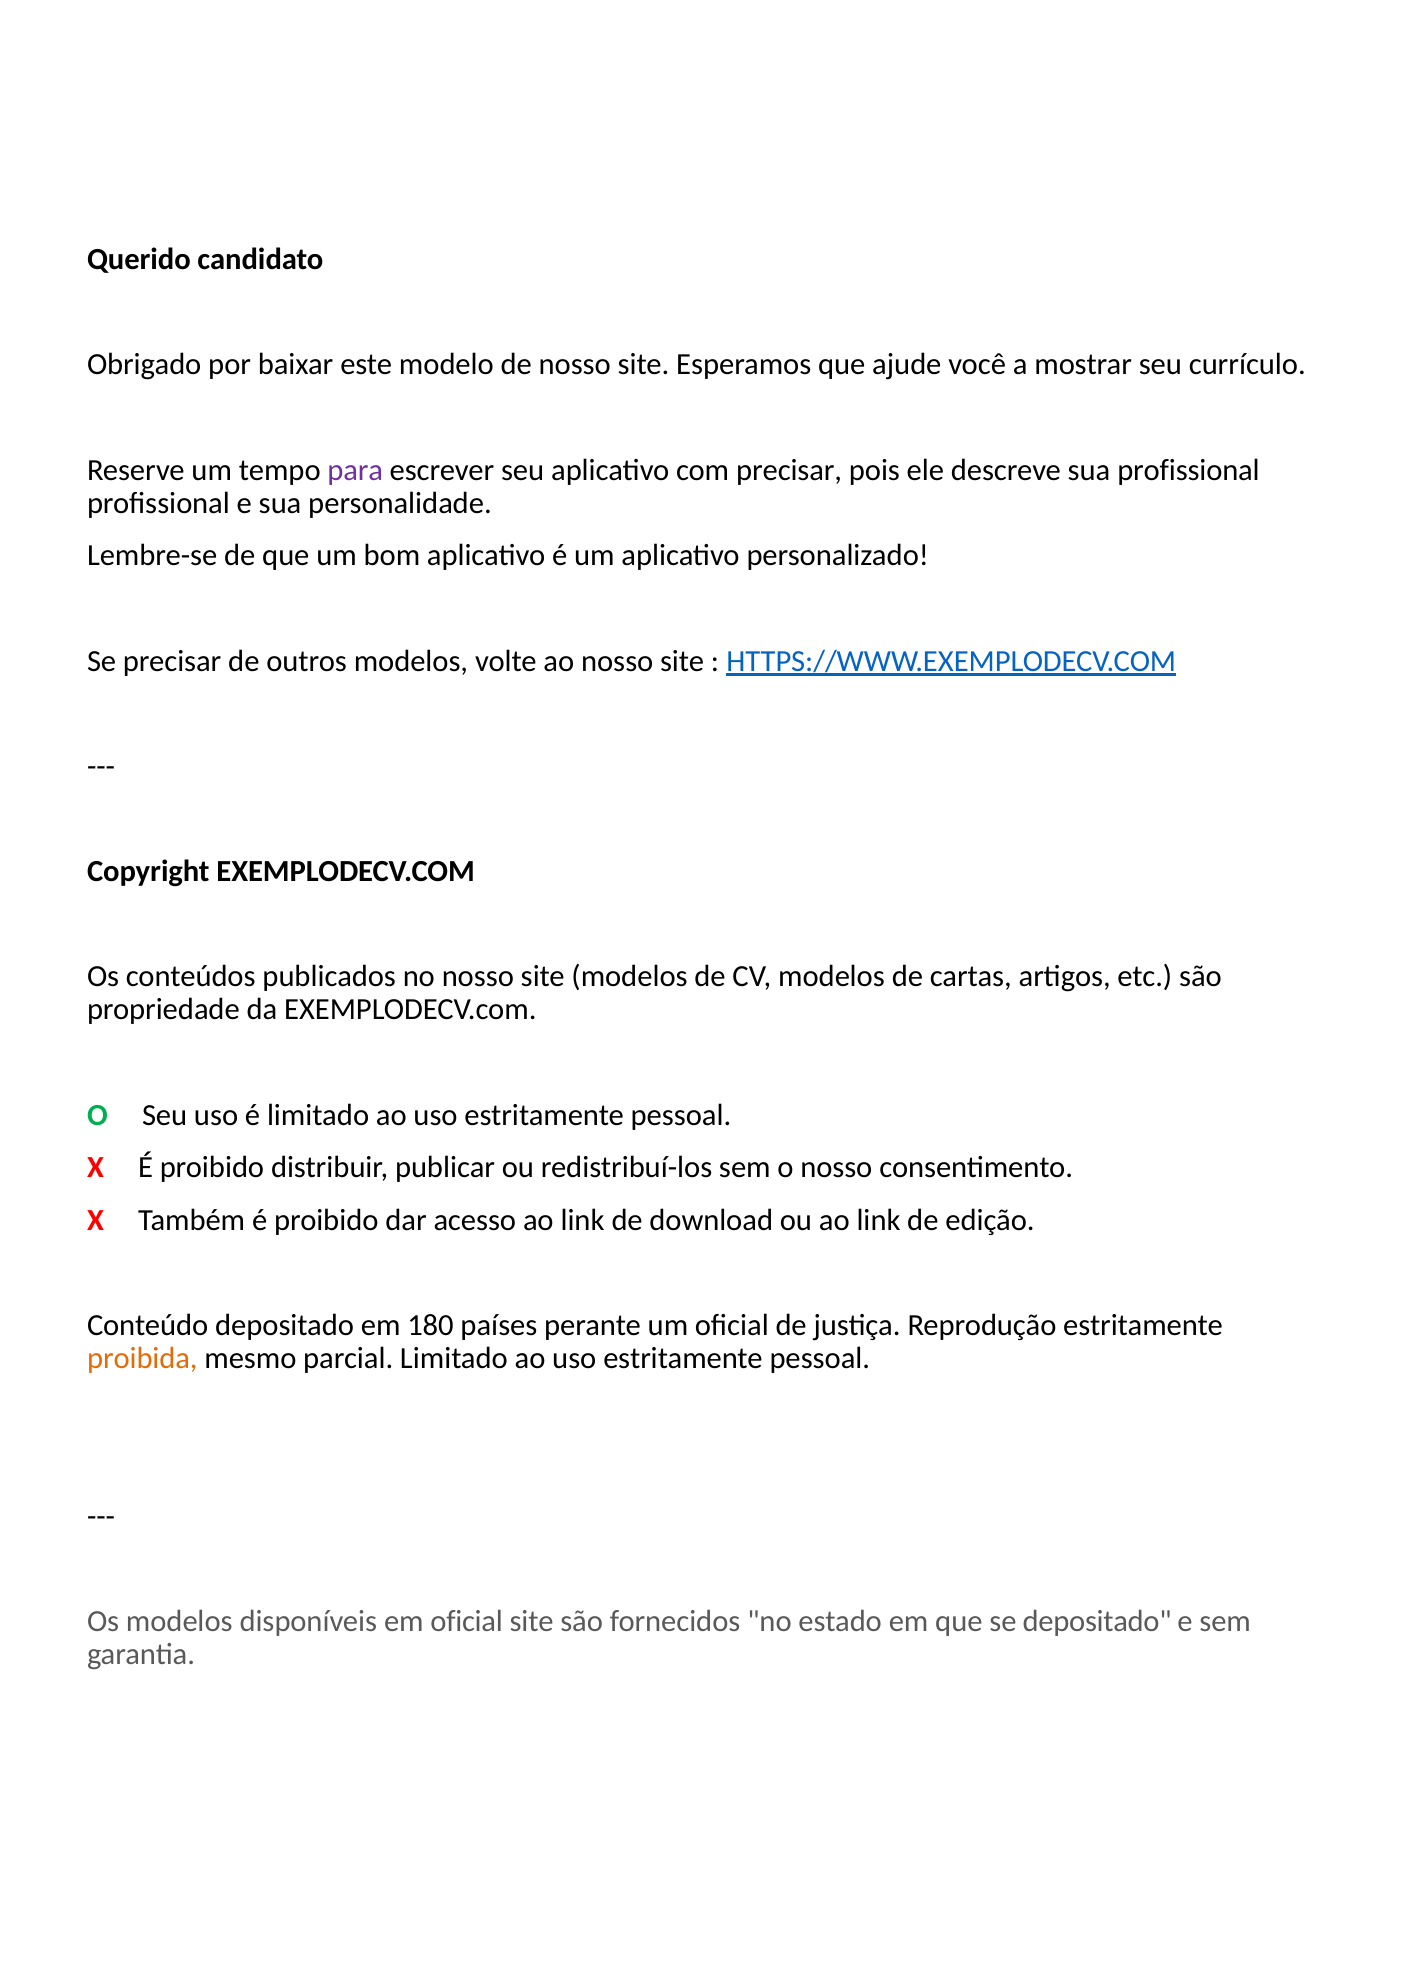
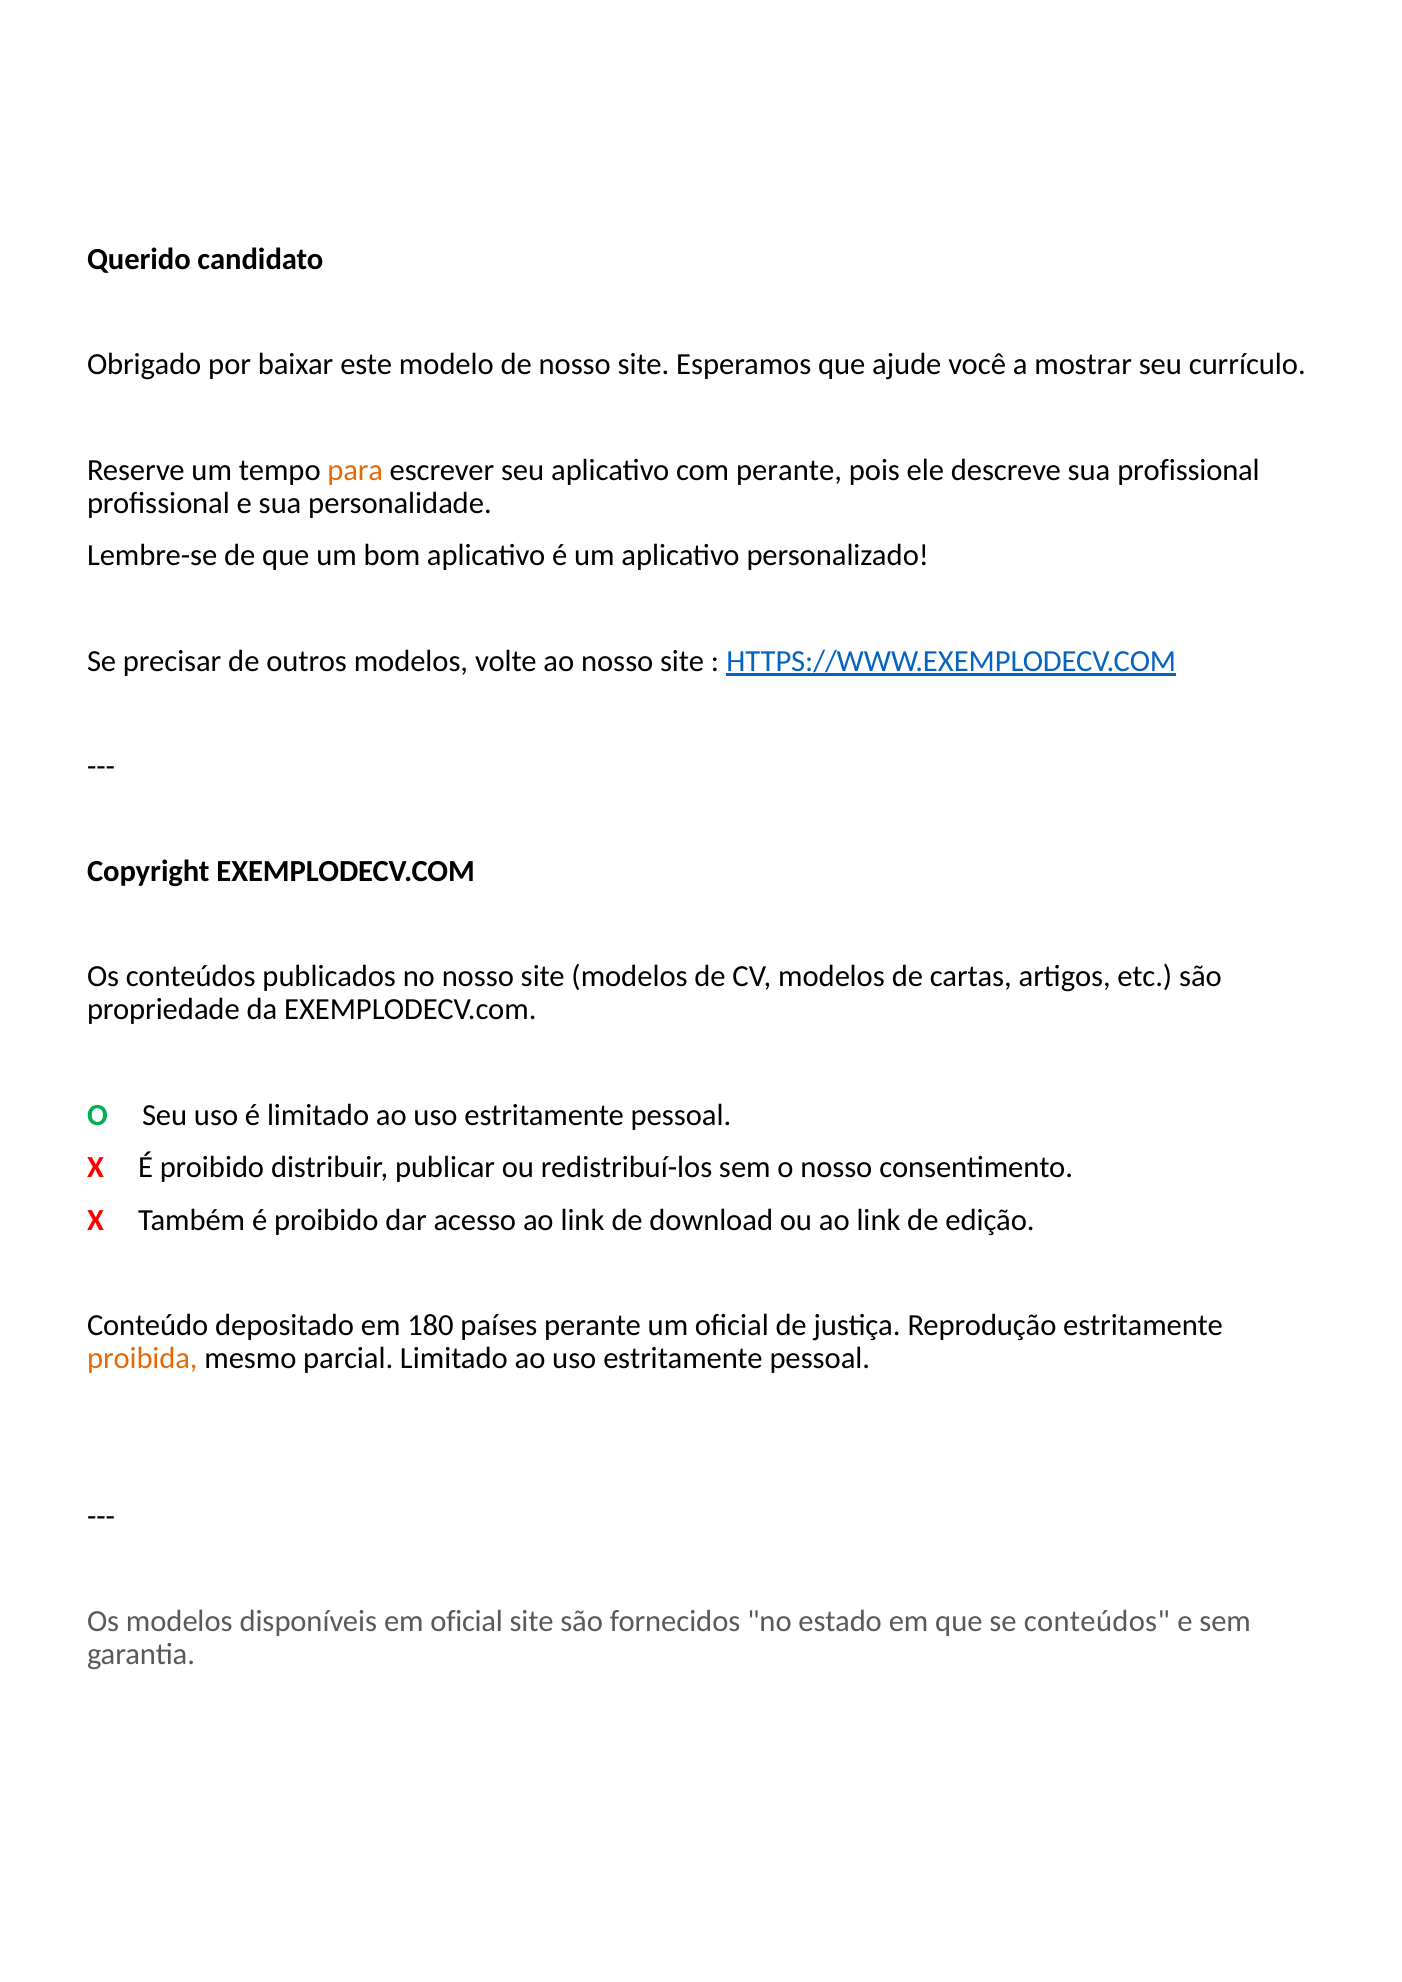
para colour: purple -> orange
com precisar: precisar -> perante
se depositado: depositado -> conteúdos
